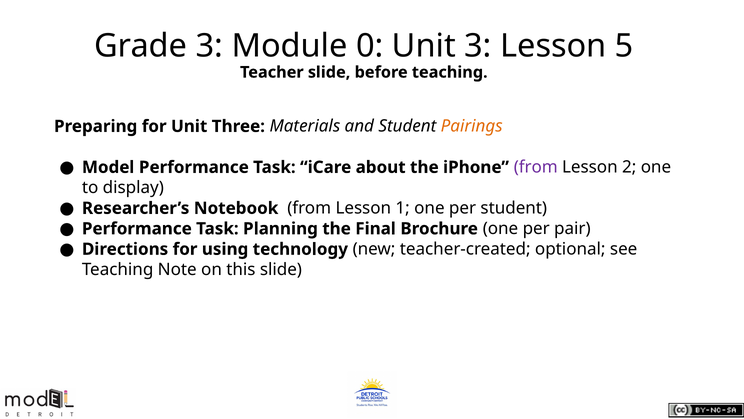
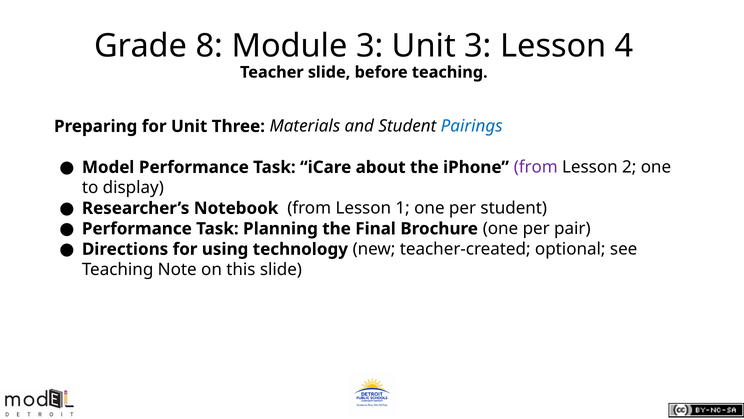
Grade 3: 3 -> 8
Module 0: 0 -> 3
5: 5 -> 4
Pairings colour: orange -> blue
